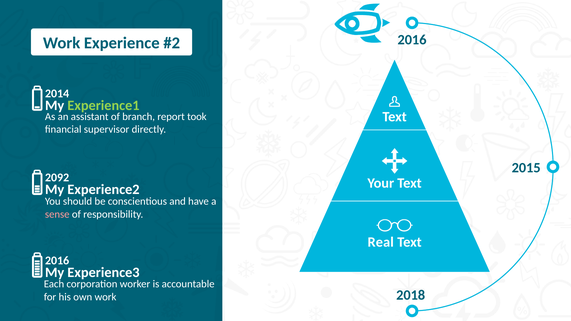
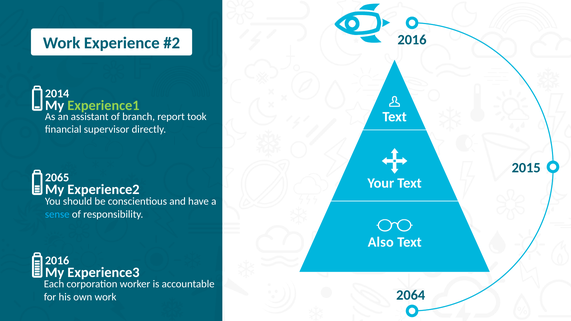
2092: 2092 -> 2065
sense colour: pink -> light blue
Real: Real -> Also
2018: 2018 -> 2064
